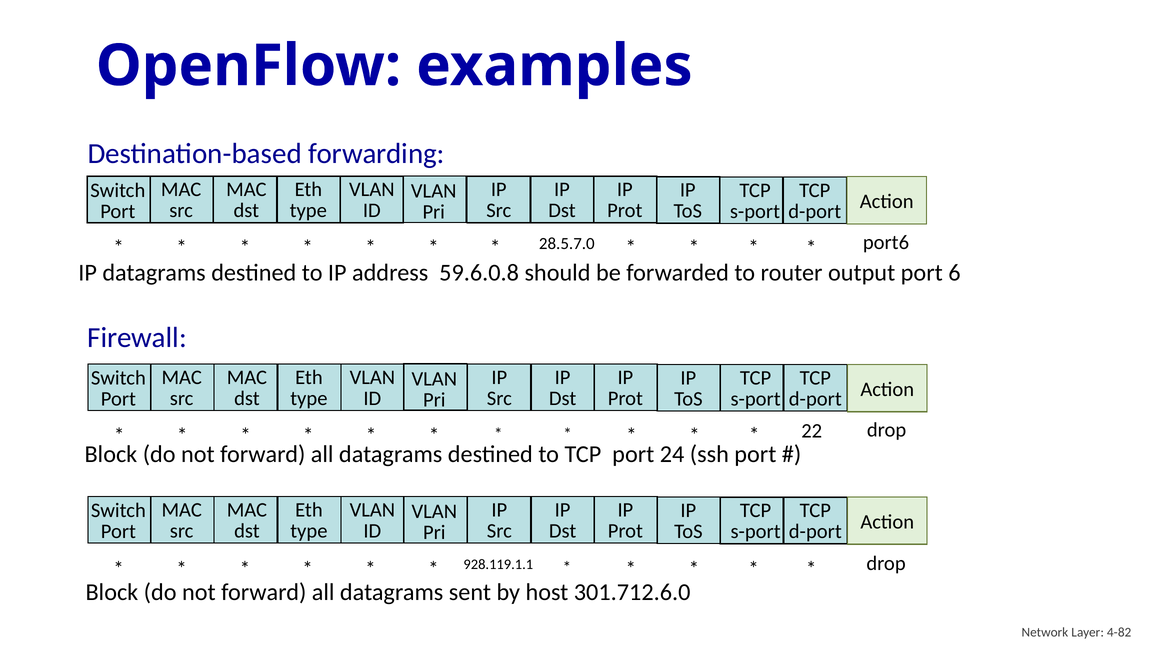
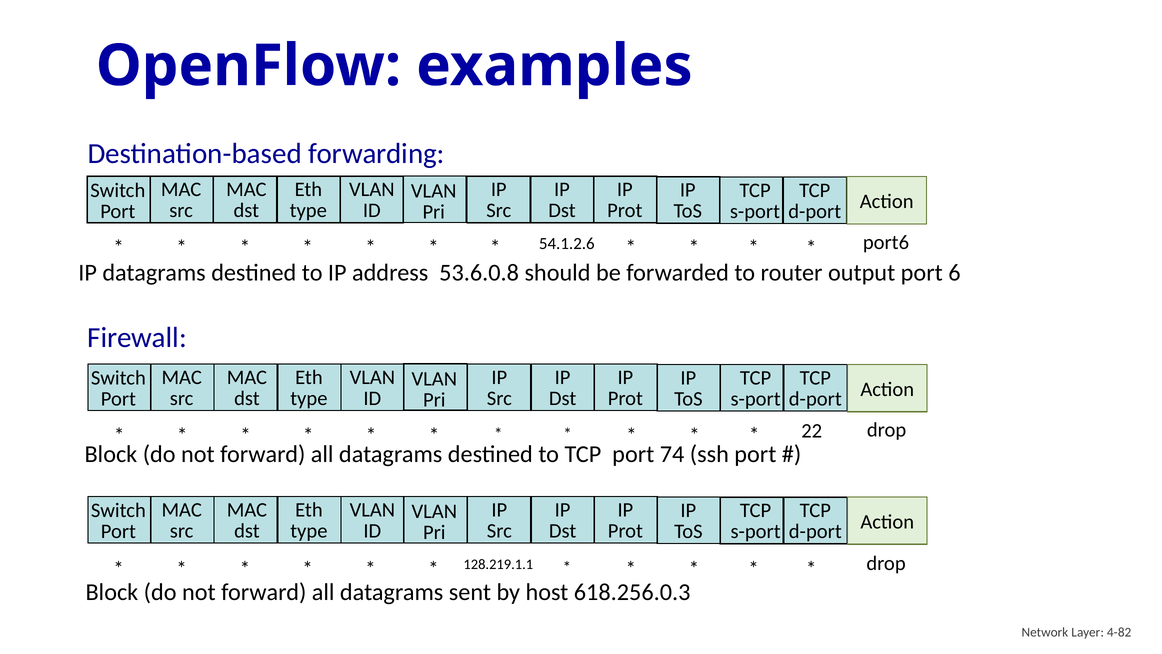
28.5.7.0: 28.5.7.0 -> 54.1.2.6
59.6.0.8: 59.6.0.8 -> 53.6.0.8
24: 24 -> 74
928.119.1.1: 928.119.1.1 -> 128.219.1.1
301.712.6.0: 301.712.6.0 -> 618.256.0.3
